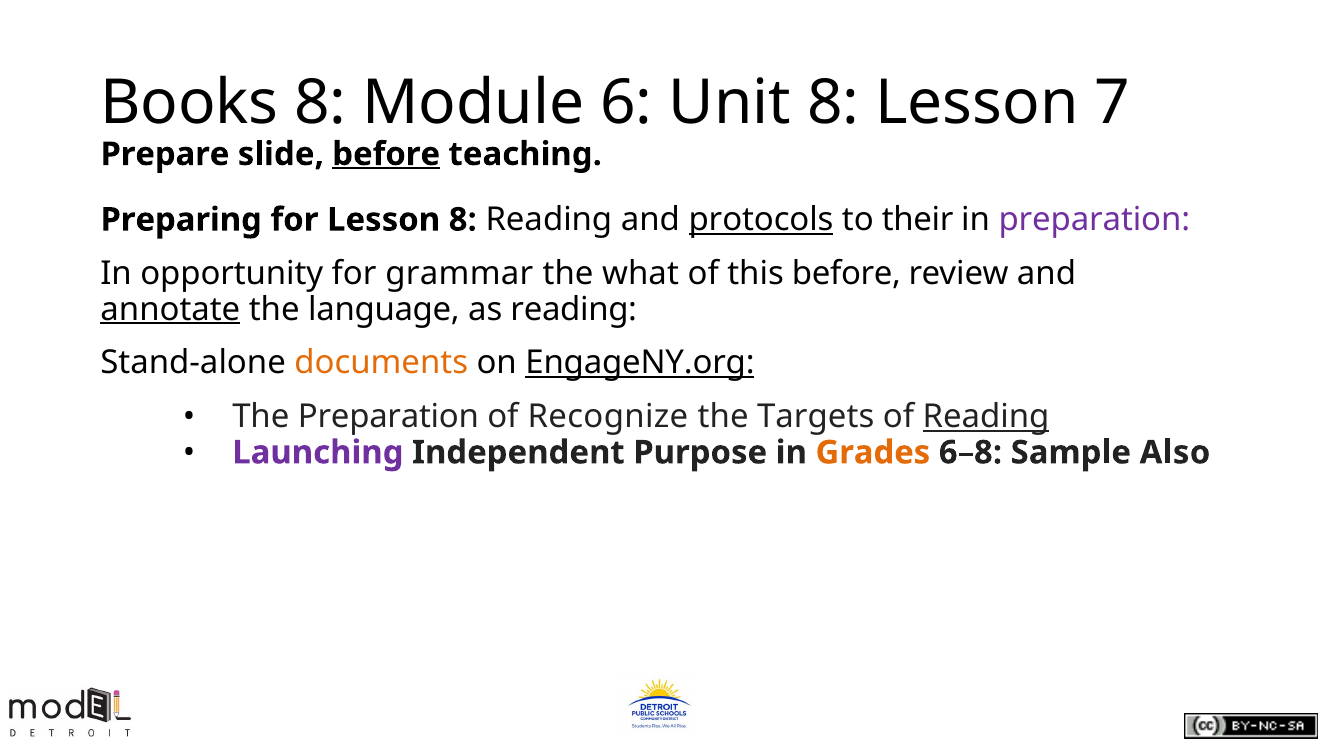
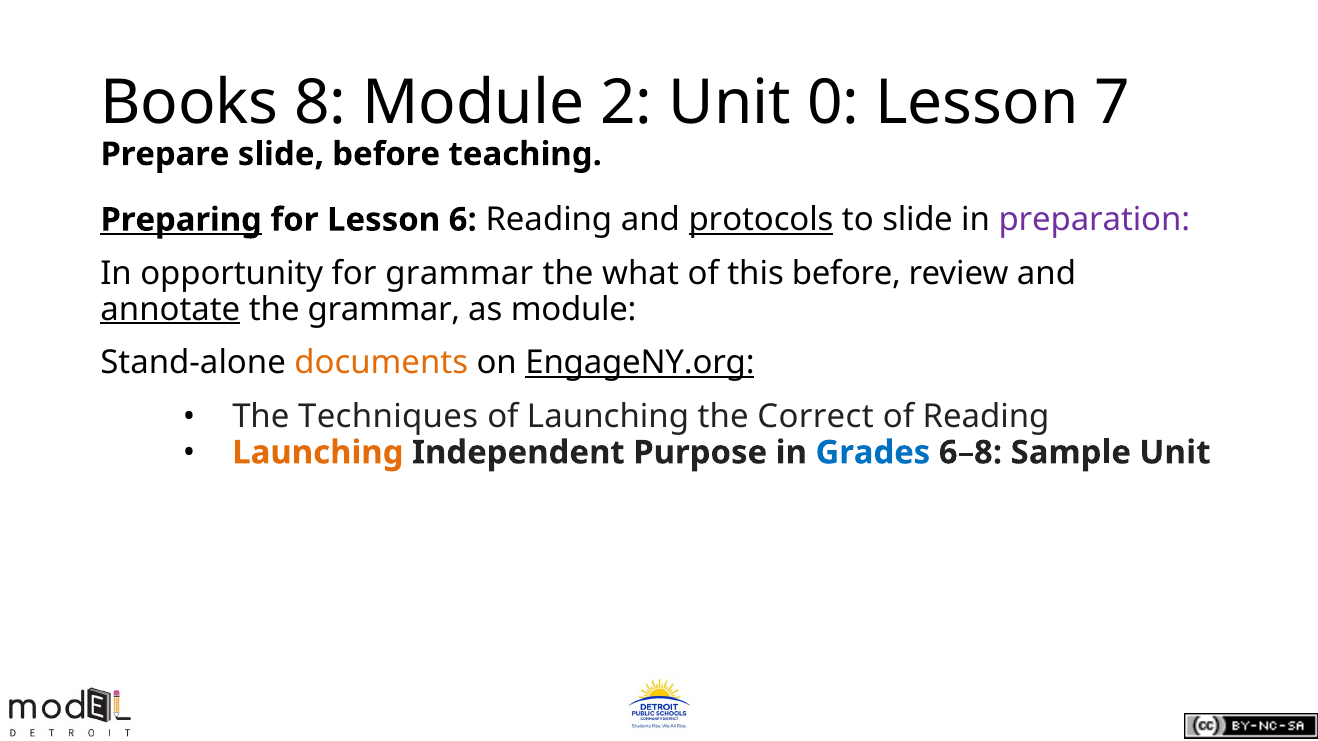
6: 6 -> 2
Unit 8: 8 -> 0
before at (386, 154) underline: present -> none
Preparing underline: none -> present
Lesson 8: 8 -> 6
to their: their -> slide
the language: language -> grammar
as reading: reading -> module
The Preparation: Preparation -> Techniques
of Recognize: Recognize -> Launching
Targets: Targets -> Correct
Reading at (986, 417) underline: present -> none
Launching at (318, 453) colour: purple -> orange
Grades colour: orange -> blue
Sample Also: Also -> Unit
